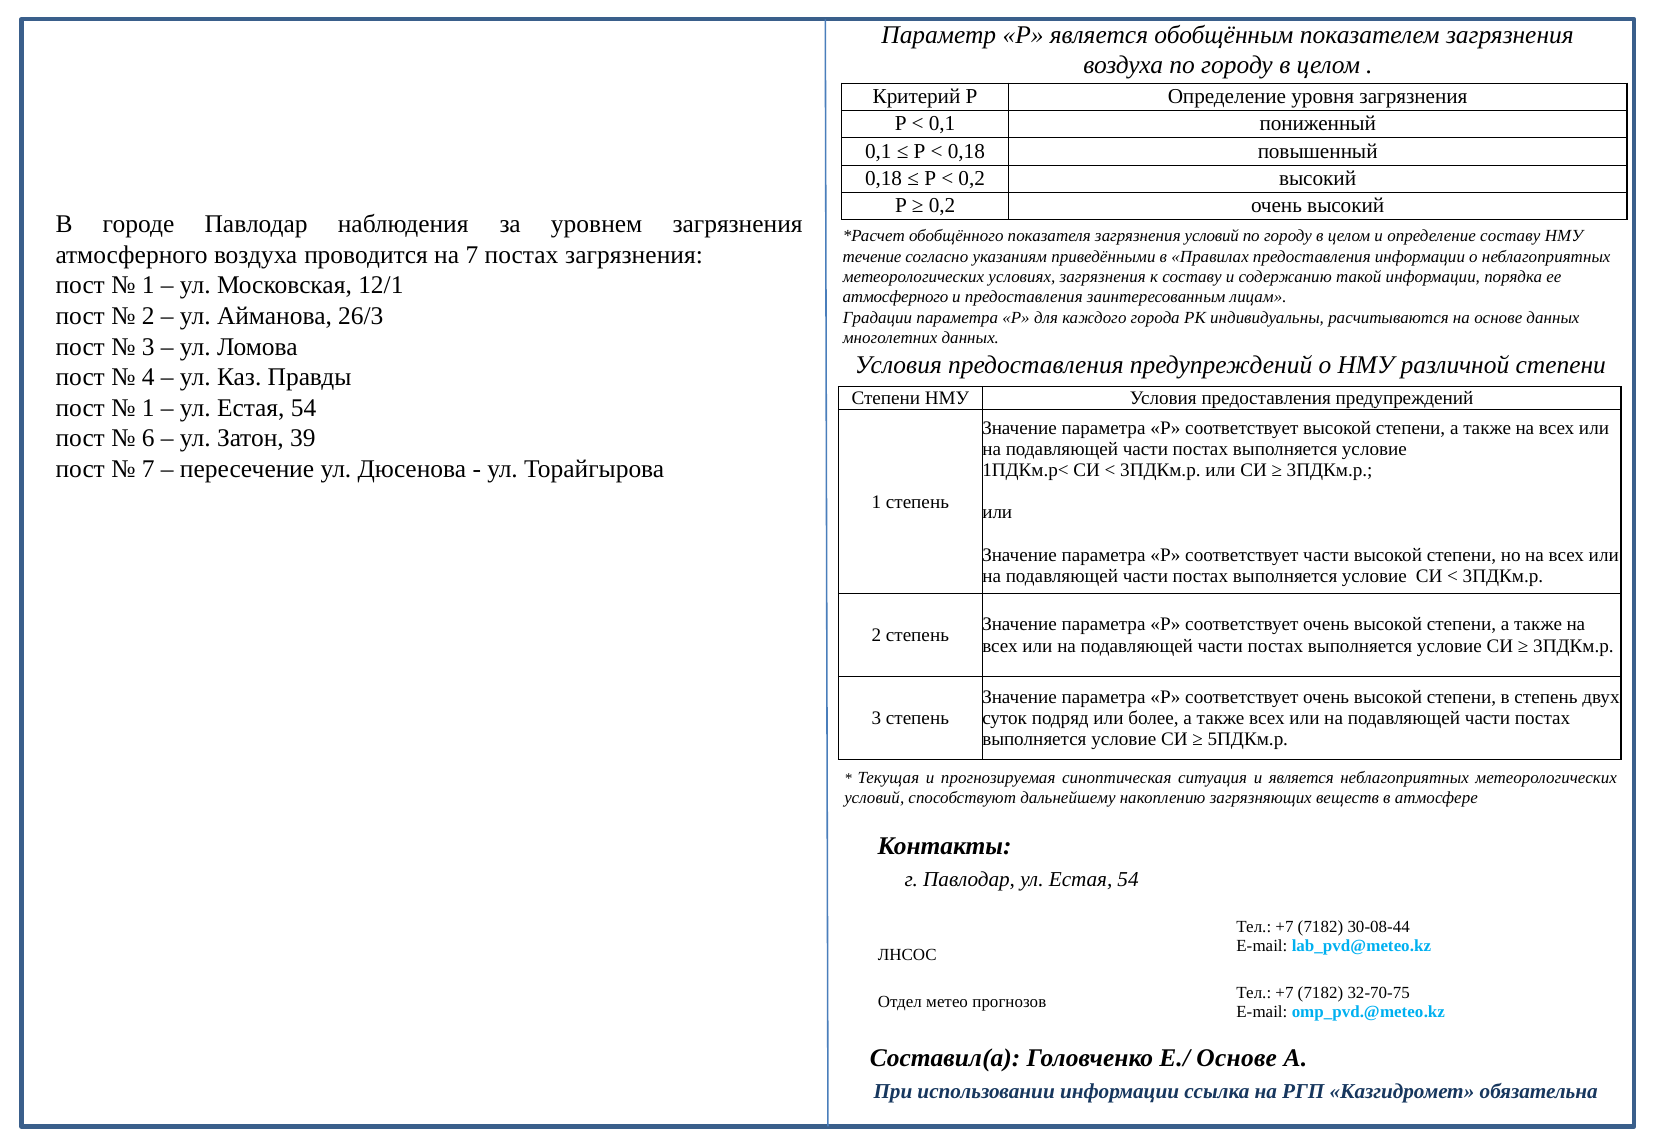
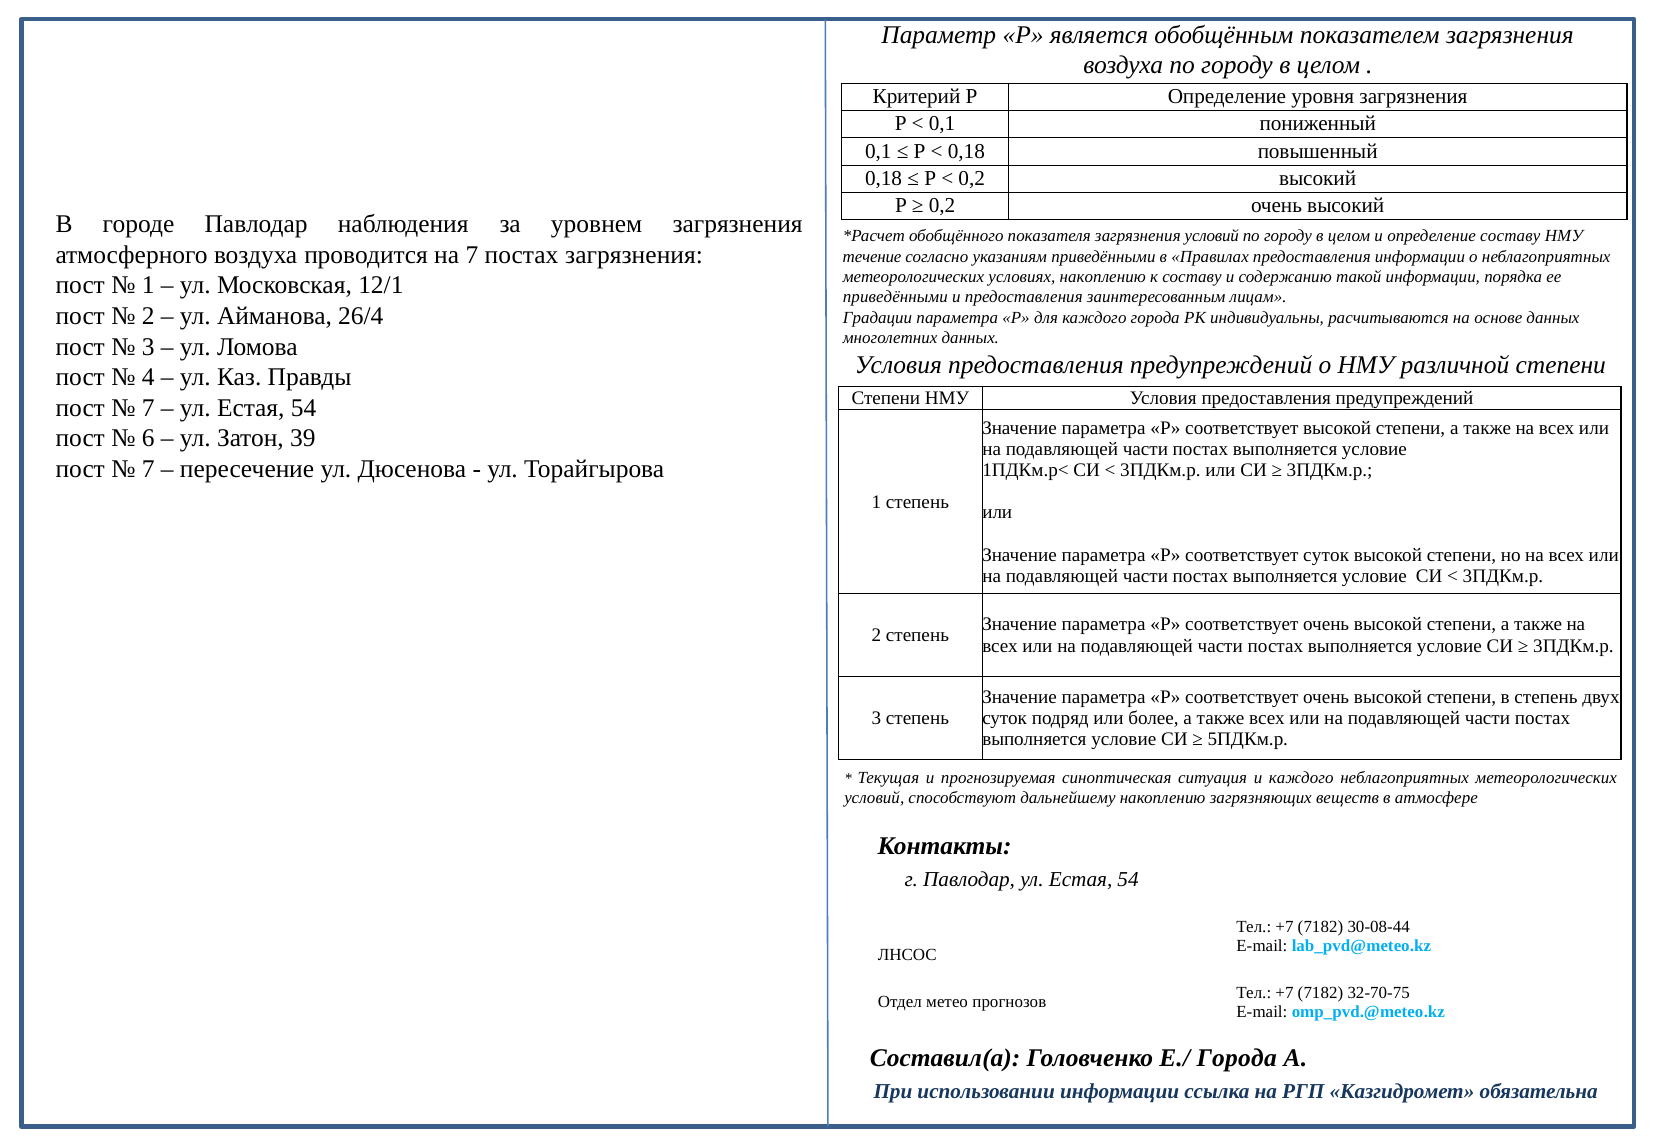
условиях загрязнения: загрязнения -> накоплению
атмосферного at (895, 297): атмосферного -> приведёнными
26/3: 26/3 -> 26/4
1 at (148, 408): 1 -> 7
соответствует части: части -> суток
и является: является -> каждого
Е./ Основе: Основе -> Города
